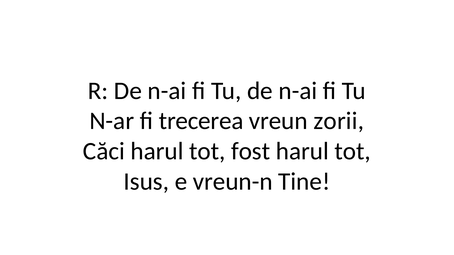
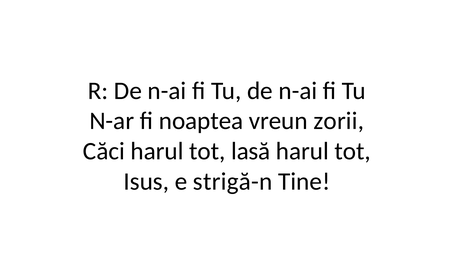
trecerea: trecerea -> noaptea
fost: fost -> lasă
vreun-n: vreun-n -> strigă-n
